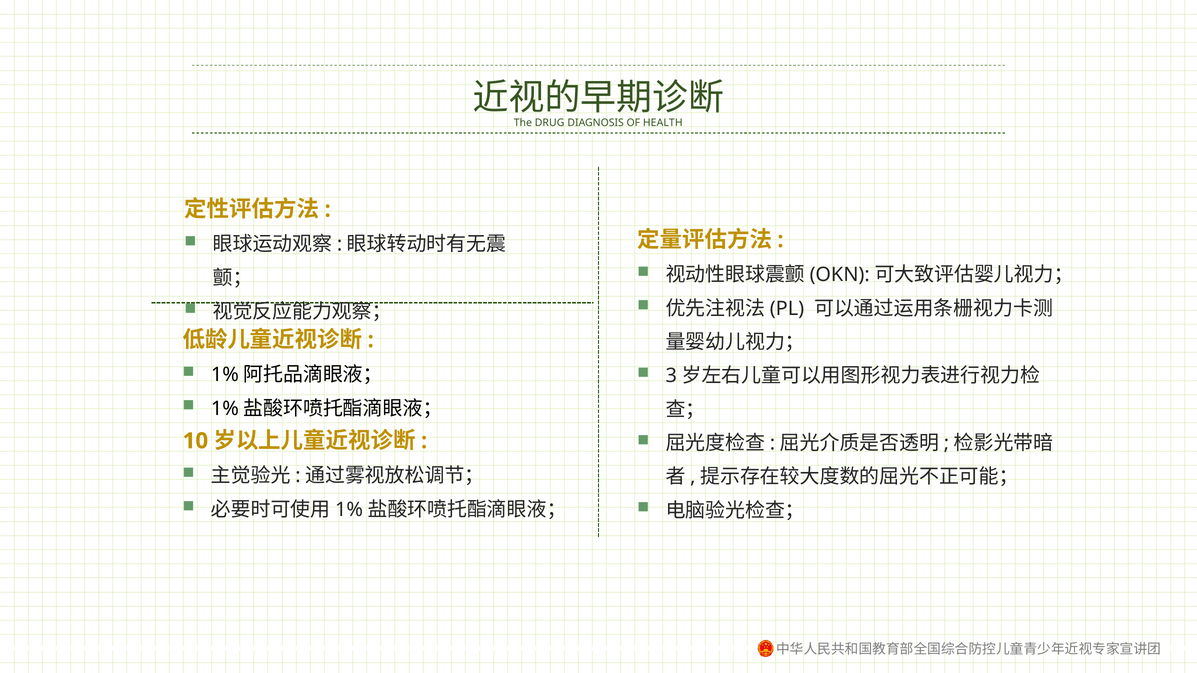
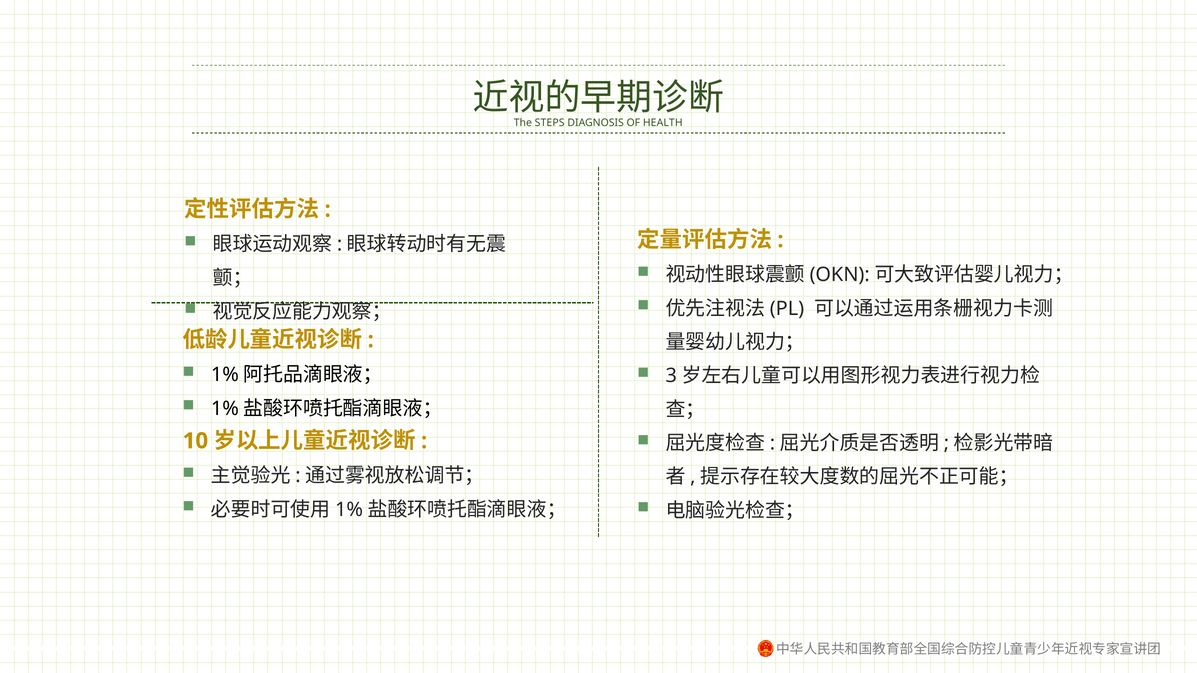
DRUG: DRUG -> STEPS
